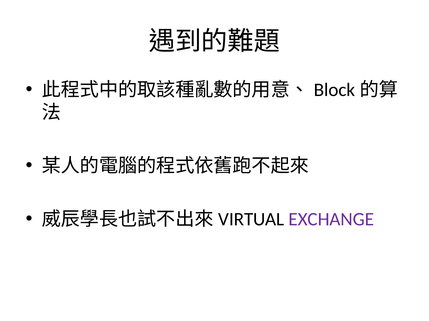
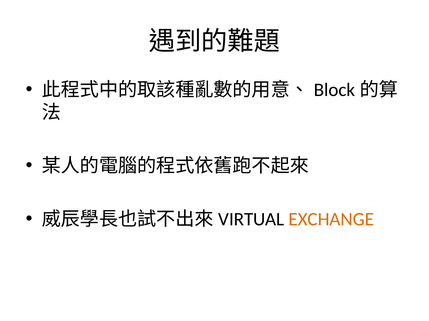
EXCHANGE colour: purple -> orange
